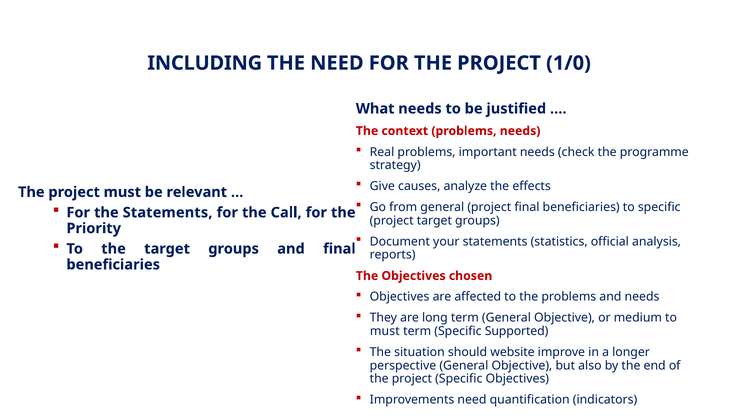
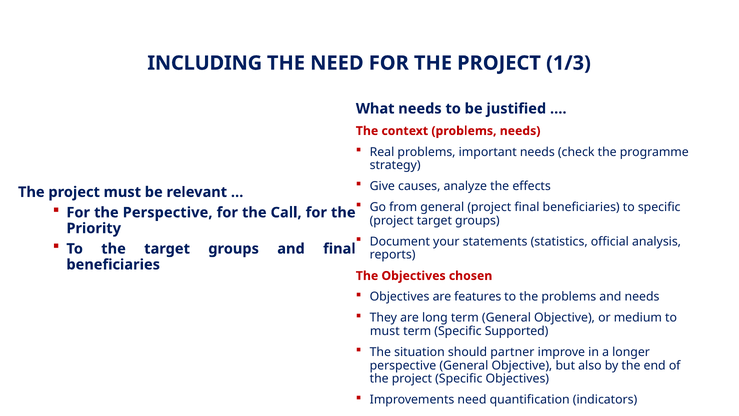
1/0: 1/0 -> 1/3
the Statements: Statements -> Perspective
affected: affected -> features
website: website -> partner
